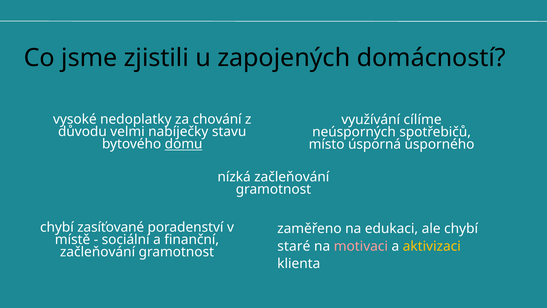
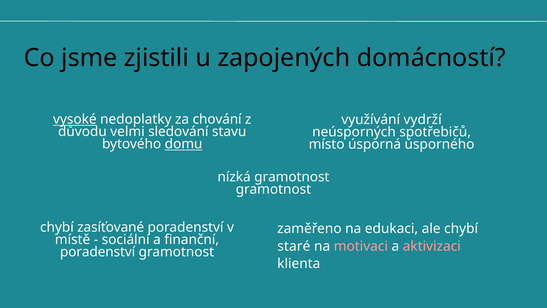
vysoké underline: none -> present
cílíme: cílíme -> vydrží
nabíječky: nabíječky -> sledování
nízká začleňování: začleňování -> gramotnost
aktivizaci colour: yellow -> pink
začleňování at (98, 252): začleňování -> poradenství
